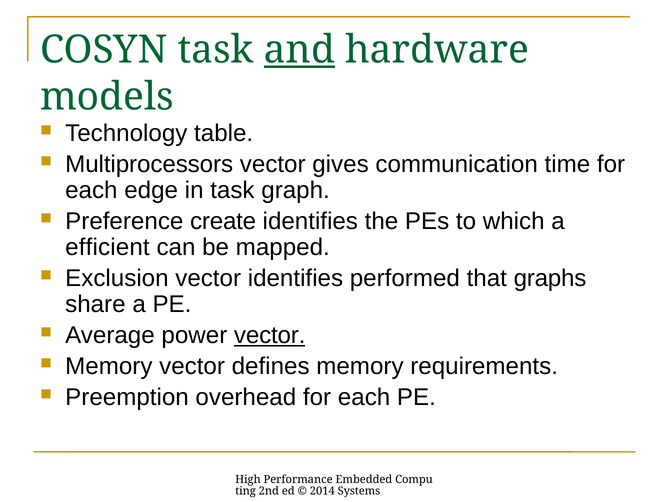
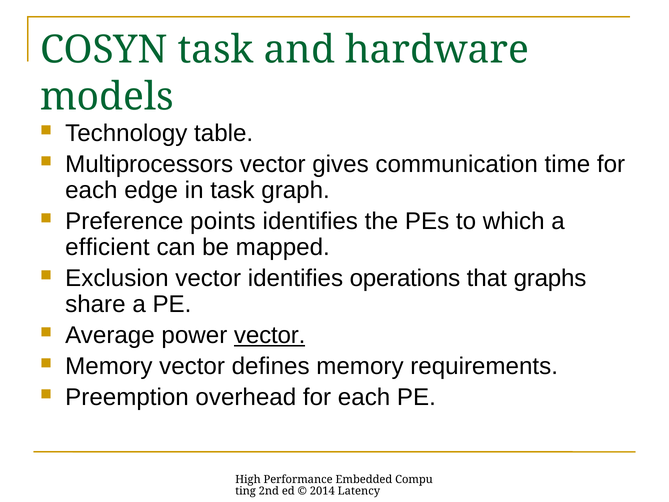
and underline: present -> none
create: create -> points
performed: performed -> operations
Systems: Systems -> Latency
